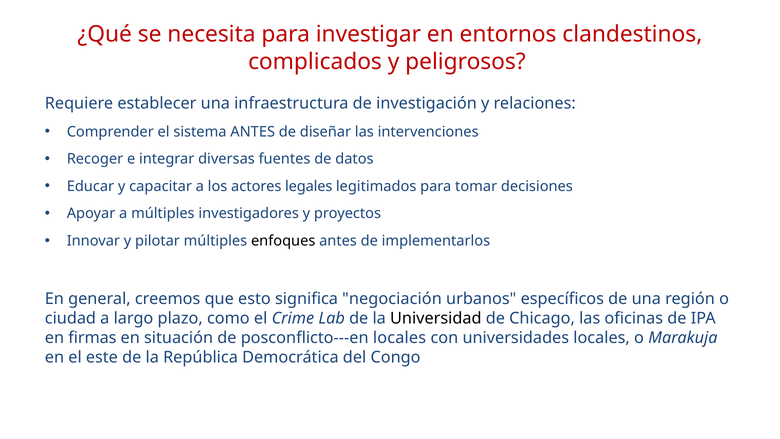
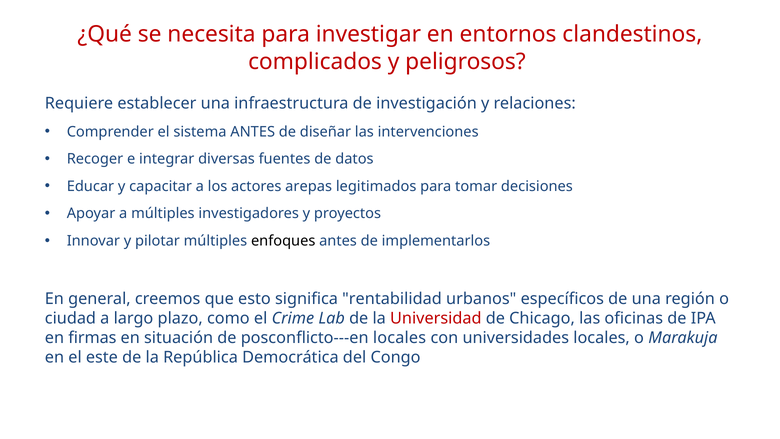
legales: legales -> arepas
negociación: negociación -> rentabilidad
Universidad colour: black -> red
